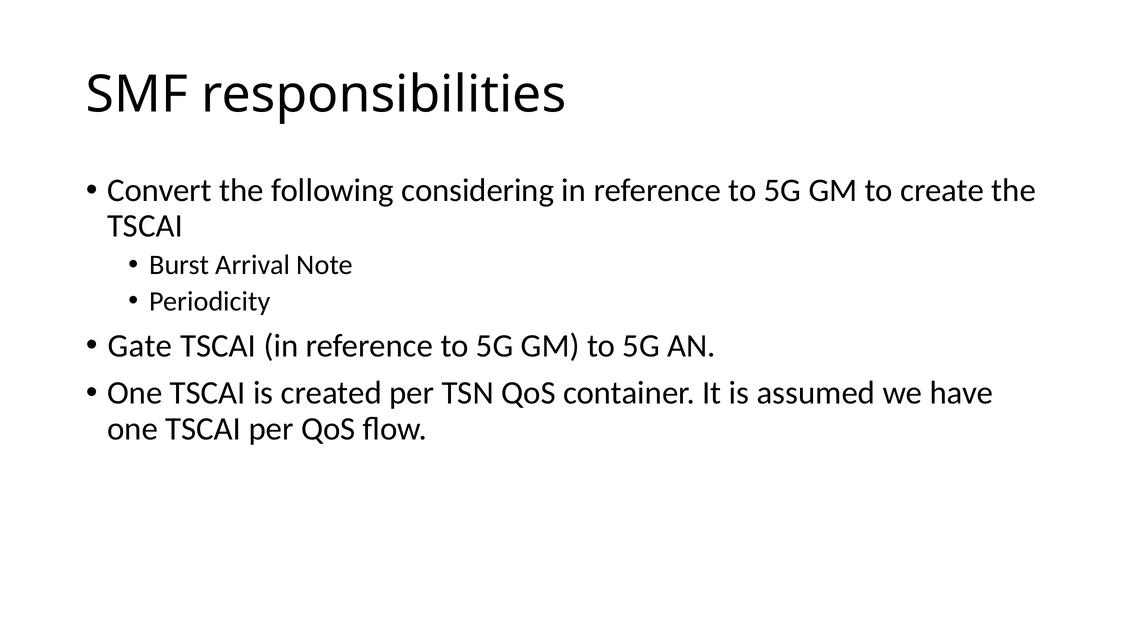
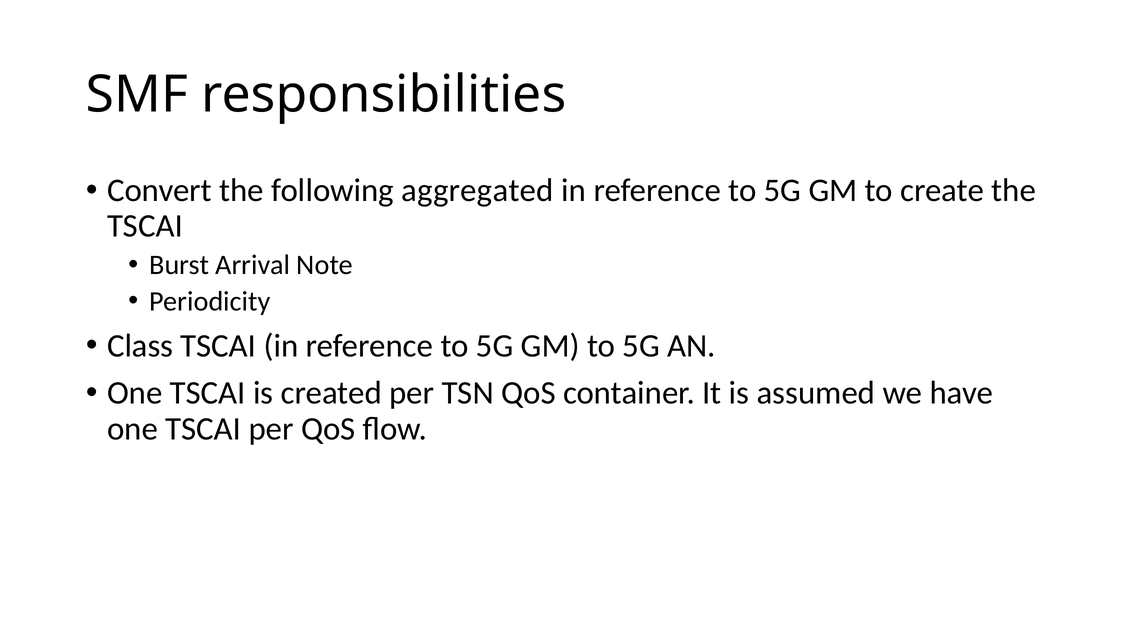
considering: considering -> aggregated
Gate: Gate -> Class
